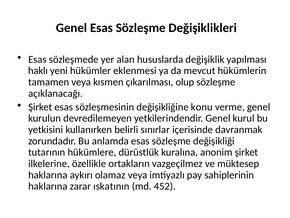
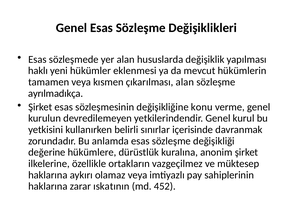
çıkarılması olup: olup -> alan
açıklanacağı: açıklanacağı -> ayrılmadıkça
tutarının: tutarının -> değerine
